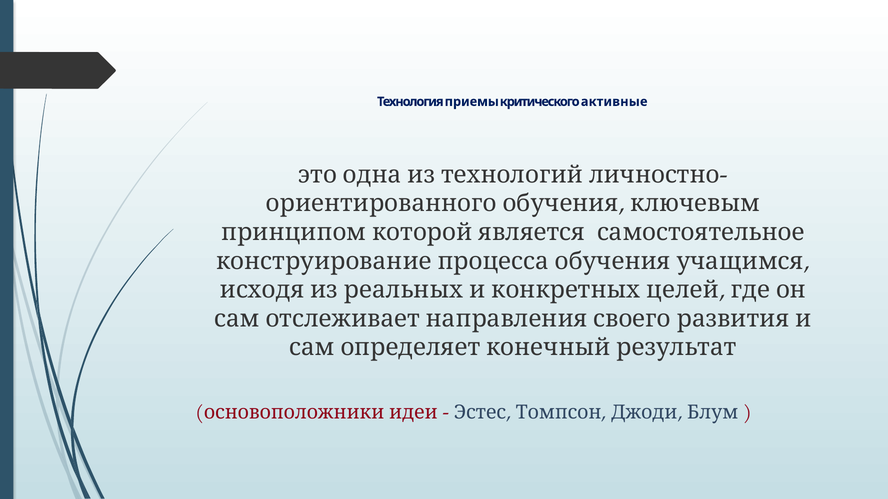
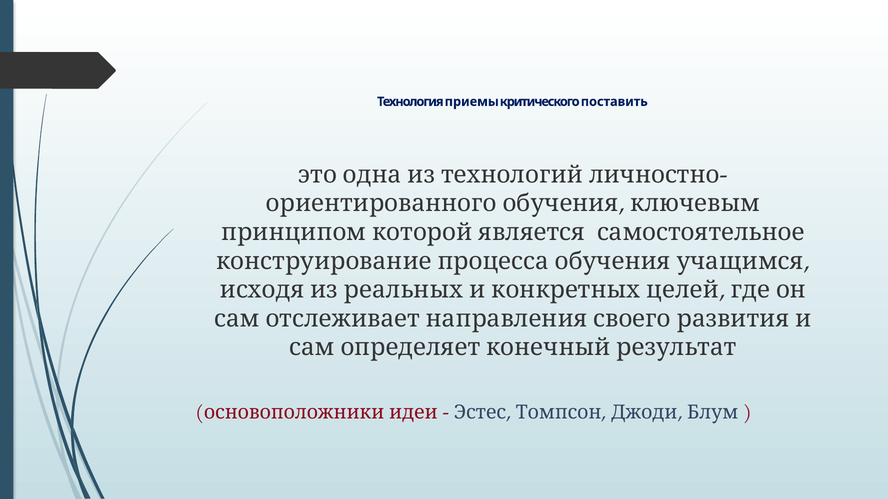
активные: активные -> поставить
